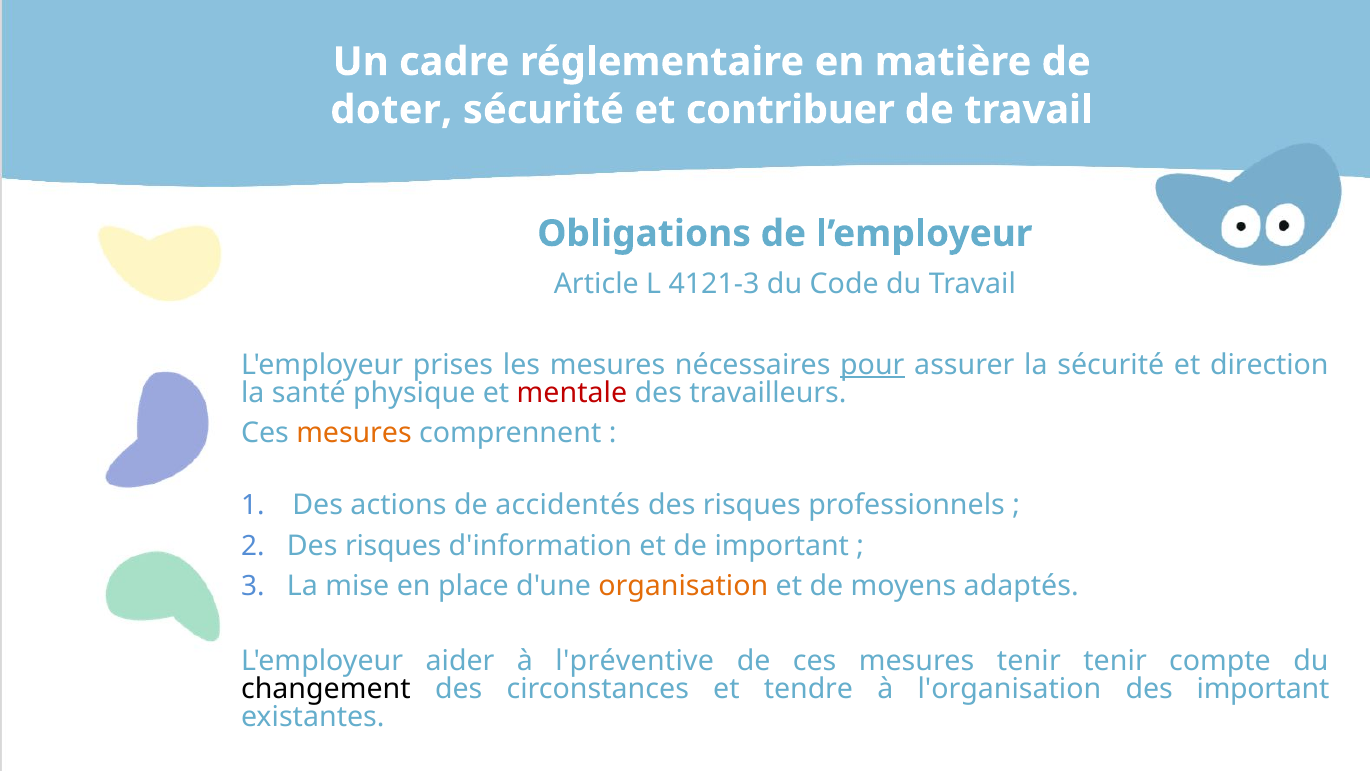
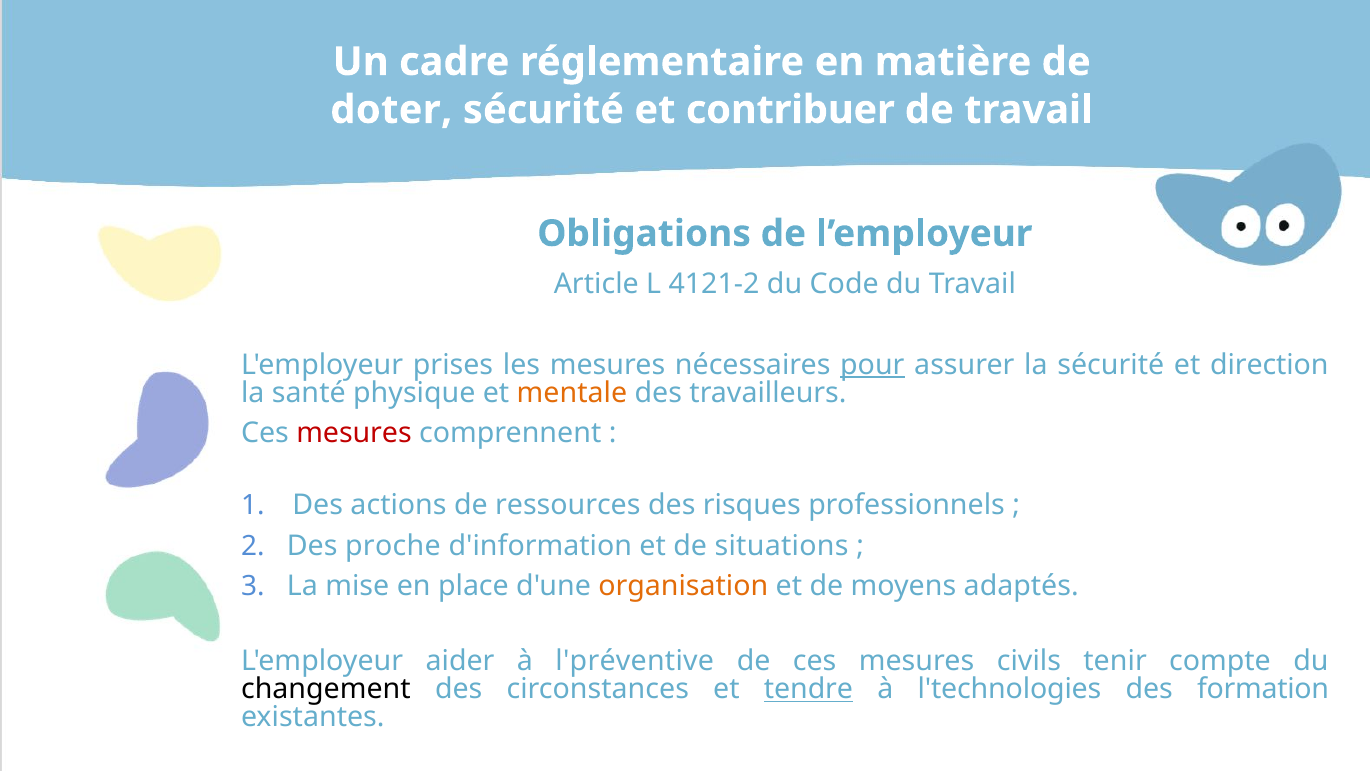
4121-3: 4121-3 -> 4121-2
mentale colour: red -> orange
mesures at (354, 433) colour: orange -> red
accidentés: accidentés -> ressources
risques at (393, 546): risques -> proche
de important: important -> situations
mesures tenir: tenir -> civils
tendre underline: none -> present
l'organisation: l'organisation -> l'technologies
des important: important -> formation
